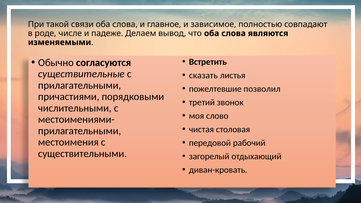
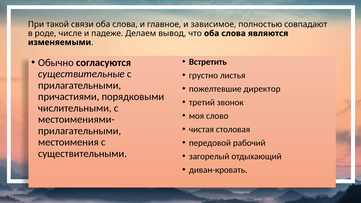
сказать: сказать -> грустно
позволил: позволил -> директор
